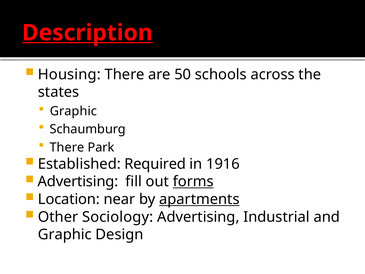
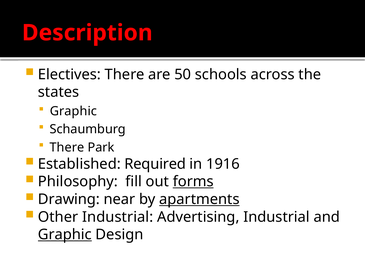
Description underline: present -> none
Housing: Housing -> Electives
Advertising at (78, 181): Advertising -> Philosophy
Location: Location -> Drawing
Other Sociology: Sociology -> Industrial
Graphic at (65, 234) underline: none -> present
